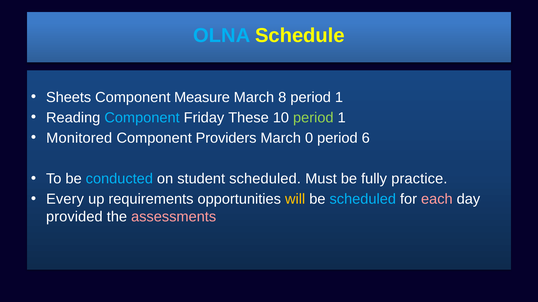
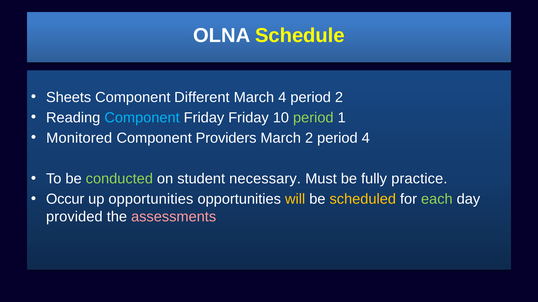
OLNA colour: light blue -> white
Measure: Measure -> Different
March 8: 8 -> 4
1 at (339, 97): 1 -> 2
Friday These: These -> Friday
March 0: 0 -> 2
period 6: 6 -> 4
conducted colour: light blue -> light green
student scheduled: scheduled -> necessary
Every: Every -> Occur
up requirements: requirements -> opportunities
scheduled at (363, 200) colour: light blue -> yellow
each colour: pink -> light green
